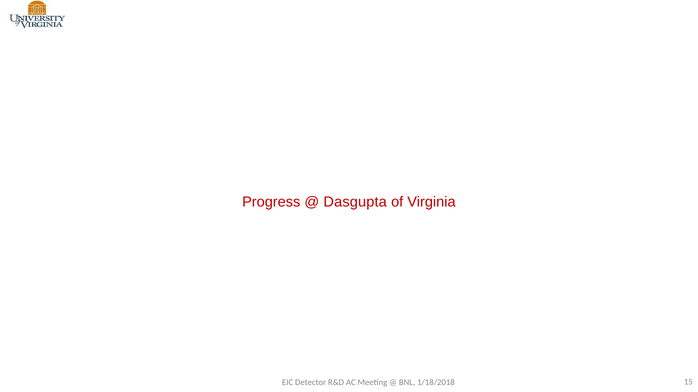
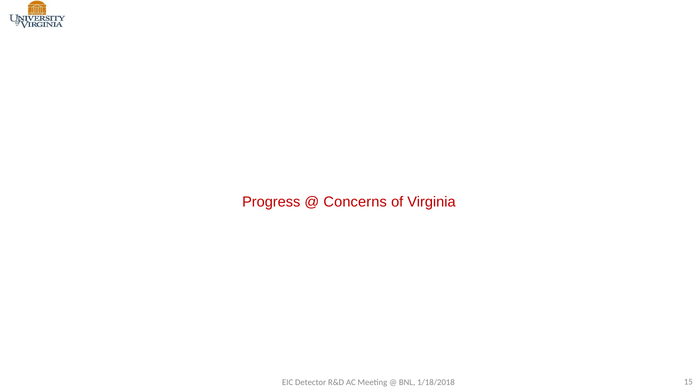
Dasgupta: Dasgupta -> Concerns
